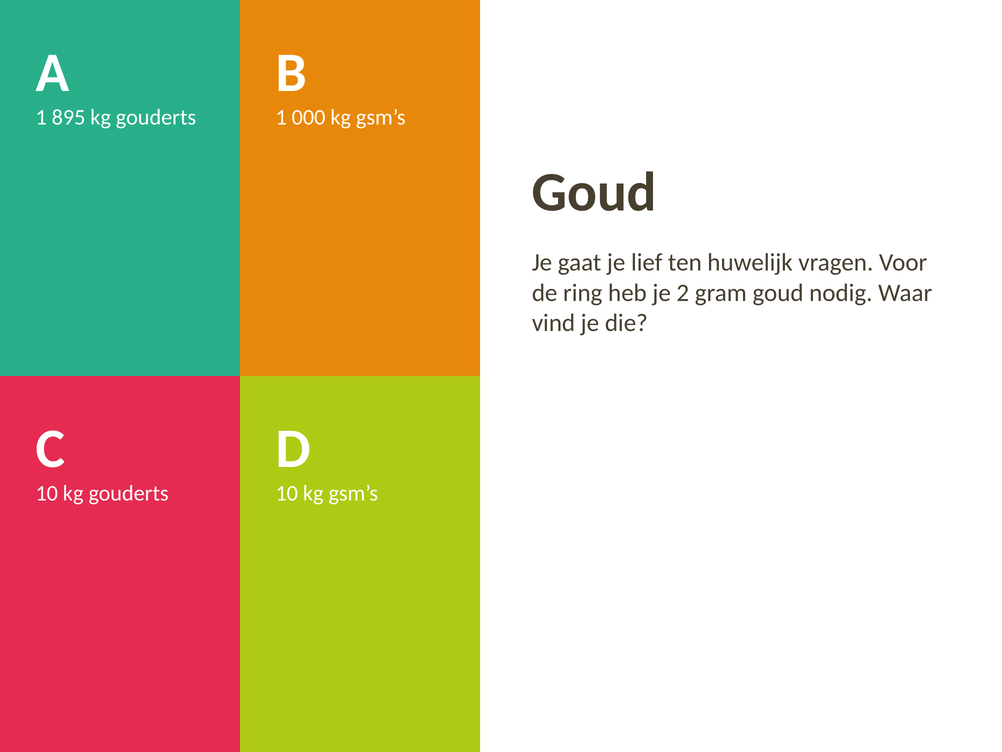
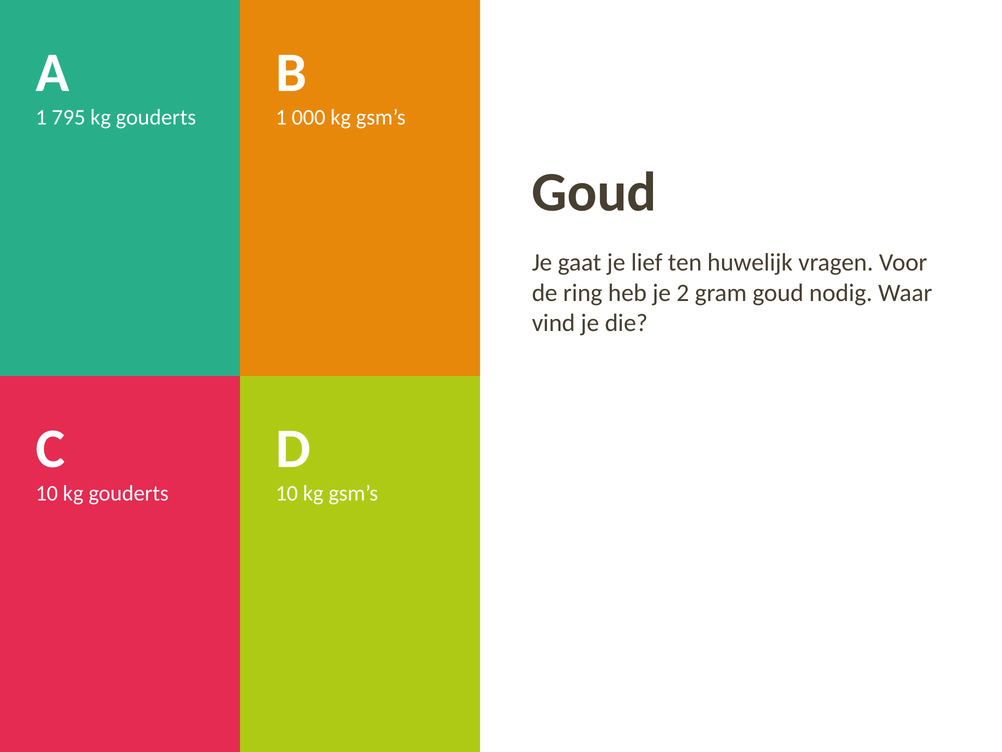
895: 895 -> 795
